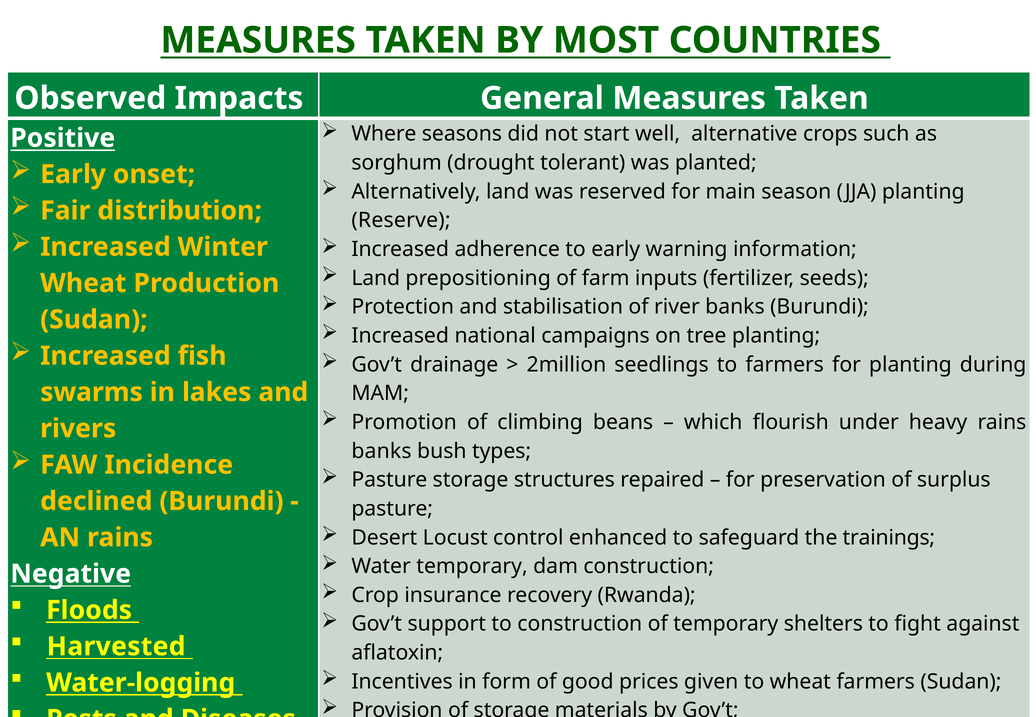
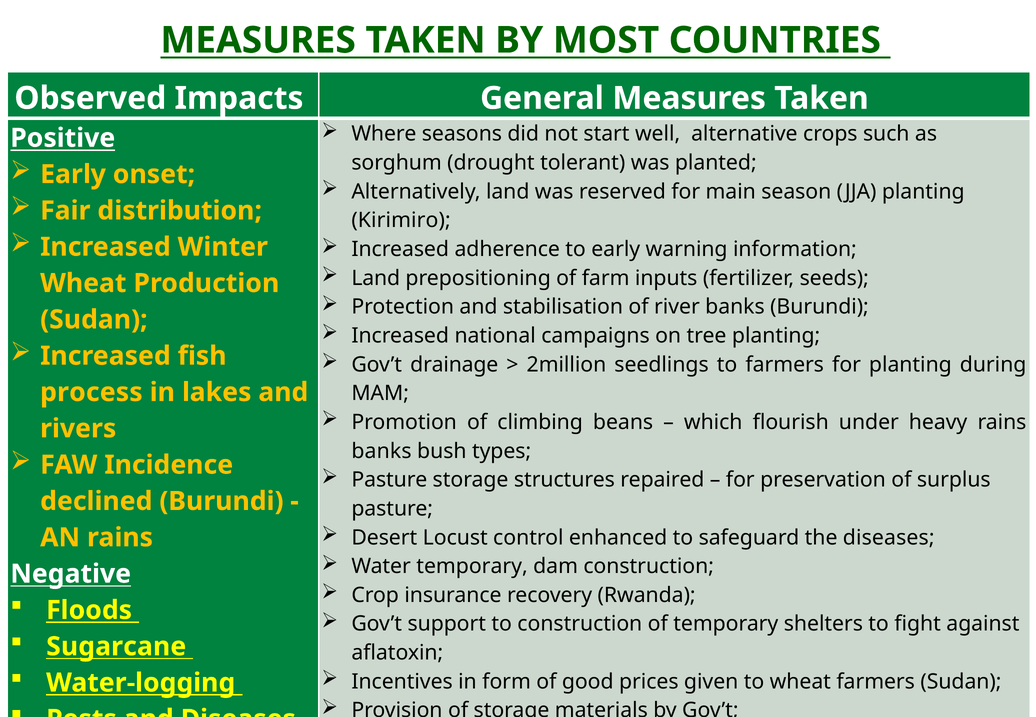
Reserve: Reserve -> Kirimiro
swarms: swarms -> process
the trainings: trainings -> diseases
Harvested: Harvested -> Sugarcane
